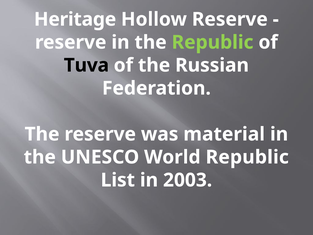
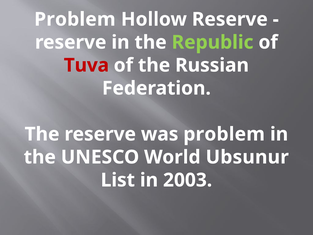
Heritage at (75, 19): Heritage -> Problem
Tuva colour: black -> red
was material: material -> problem
World Republic: Republic -> Ubsunur
